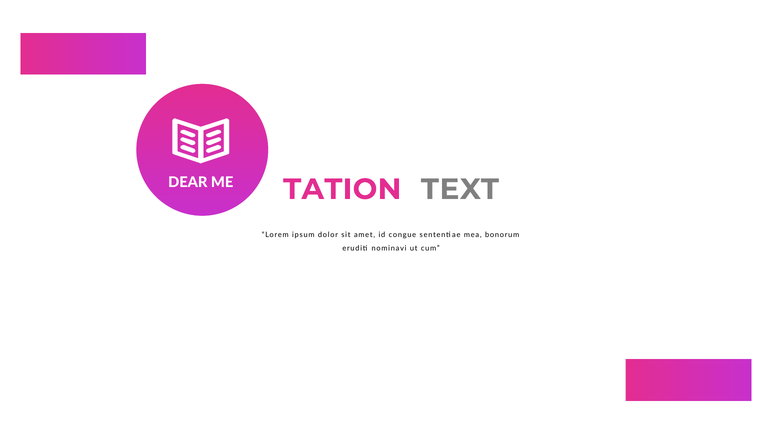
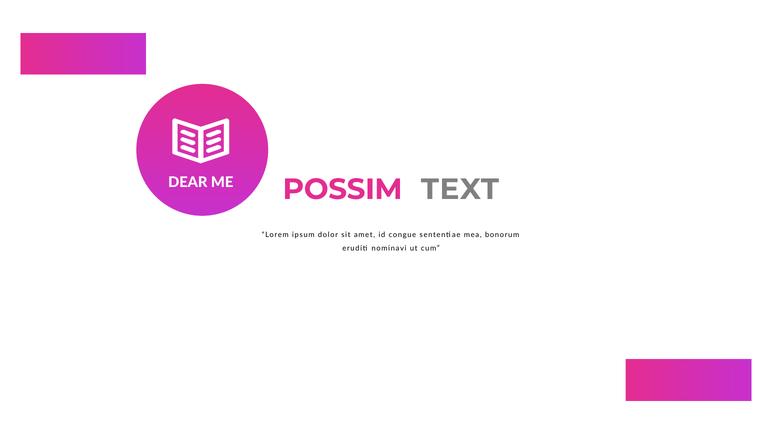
TATION: TATION -> POSSIM
